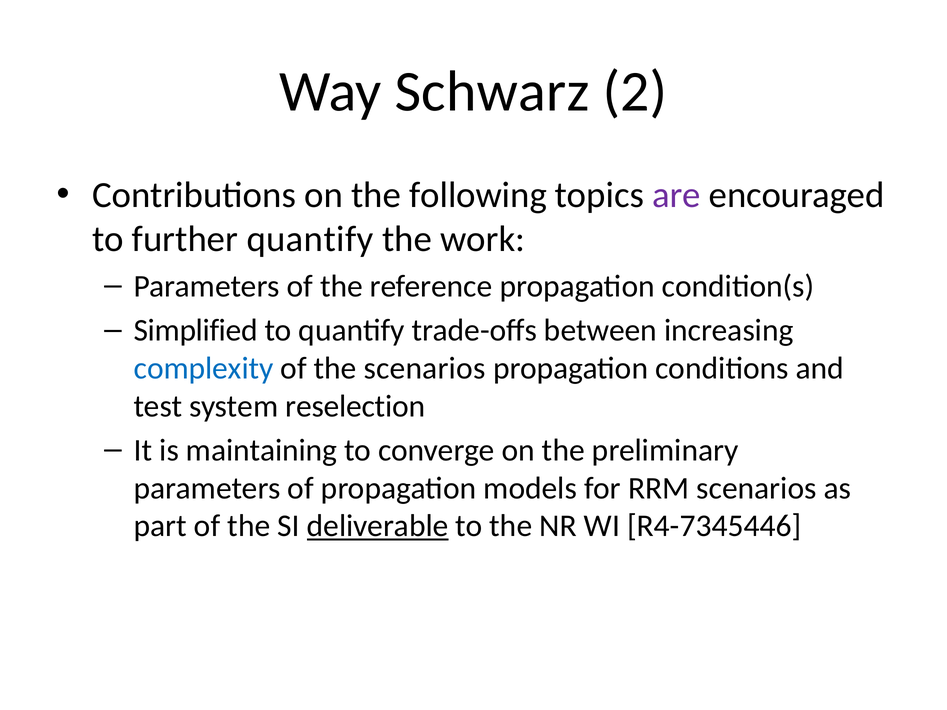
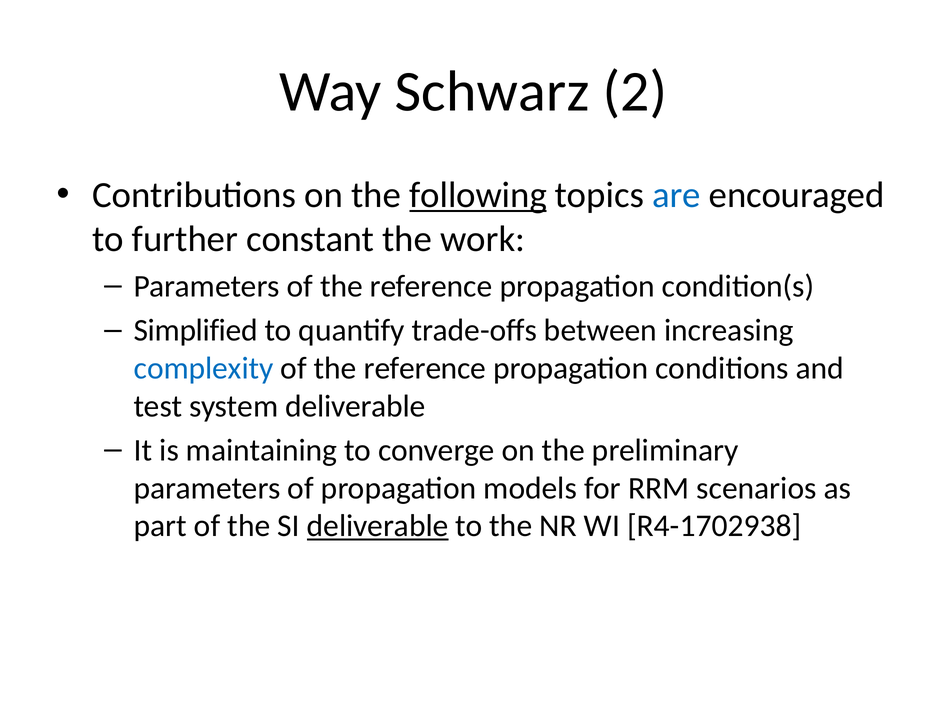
following underline: none -> present
are colour: purple -> blue
further quantify: quantify -> constant
scenarios at (425, 368): scenarios -> reference
system reselection: reselection -> deliverable
R4-7345446: R4-7345446 -> R4-1702938
